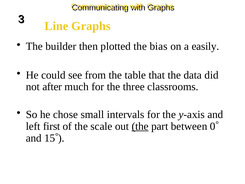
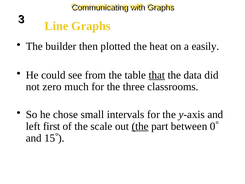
bias: bias -> heat
that underline: none -> present
after: after -> zero
